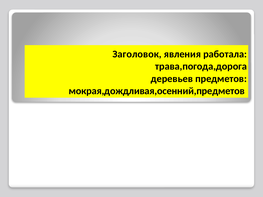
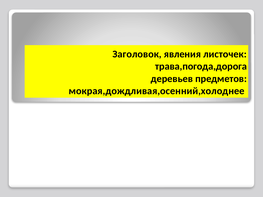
работала: работала -> листочек
мокрая,дождливая,осенний,предметов: мокрая,дождливая,осенний,предметов -> мокрая,дождливая,осенний,холоднее
